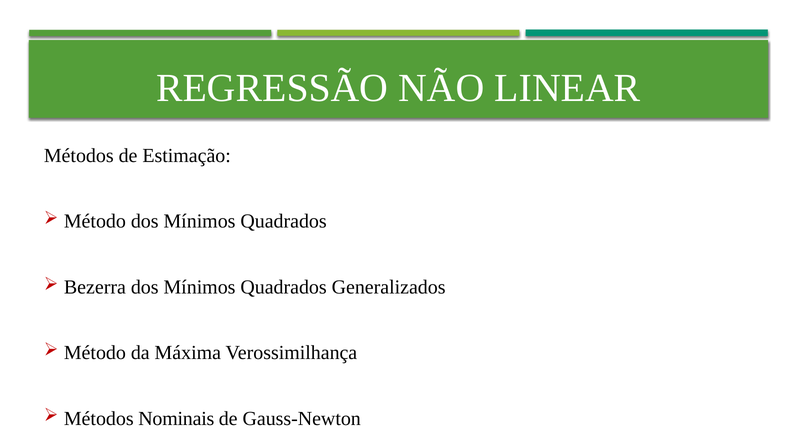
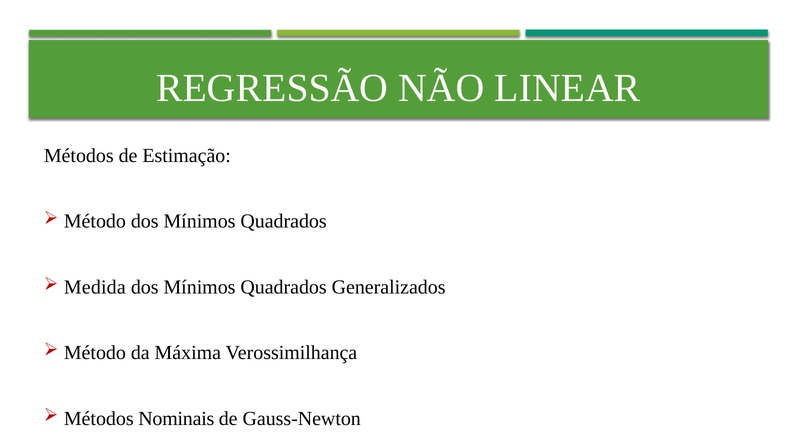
Bezerra: Bezerra -> Medida
